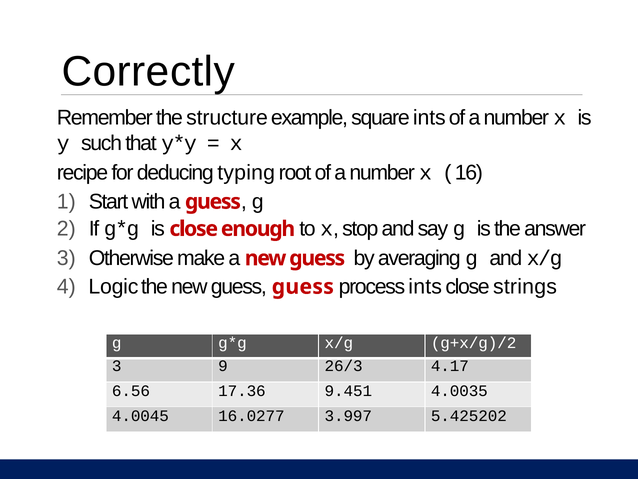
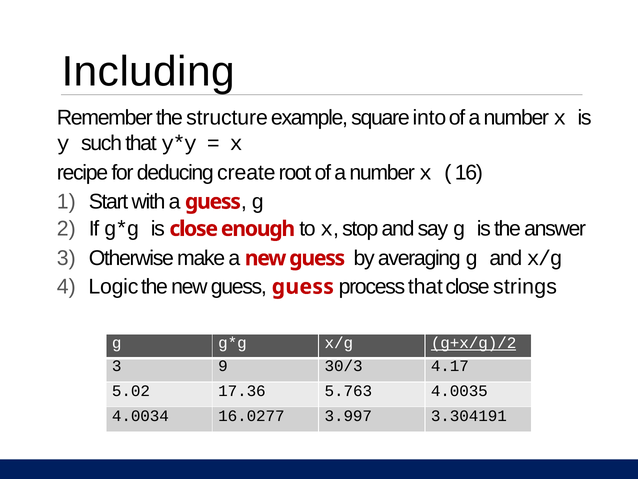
Correctly: Correctly -> Including
square ints: ints -> into
typing: typing -> create
process ints: ints -> that
g+x/g)/2 underline: none -> present
26/3: 26/3 -> 30/3
6.56: 6.56 -> 5.02
9.451: 9.451 -> 5.763
4.0045: 4.0045 -> 4.0034
5.425202: 5.425202 -> 3.304191
